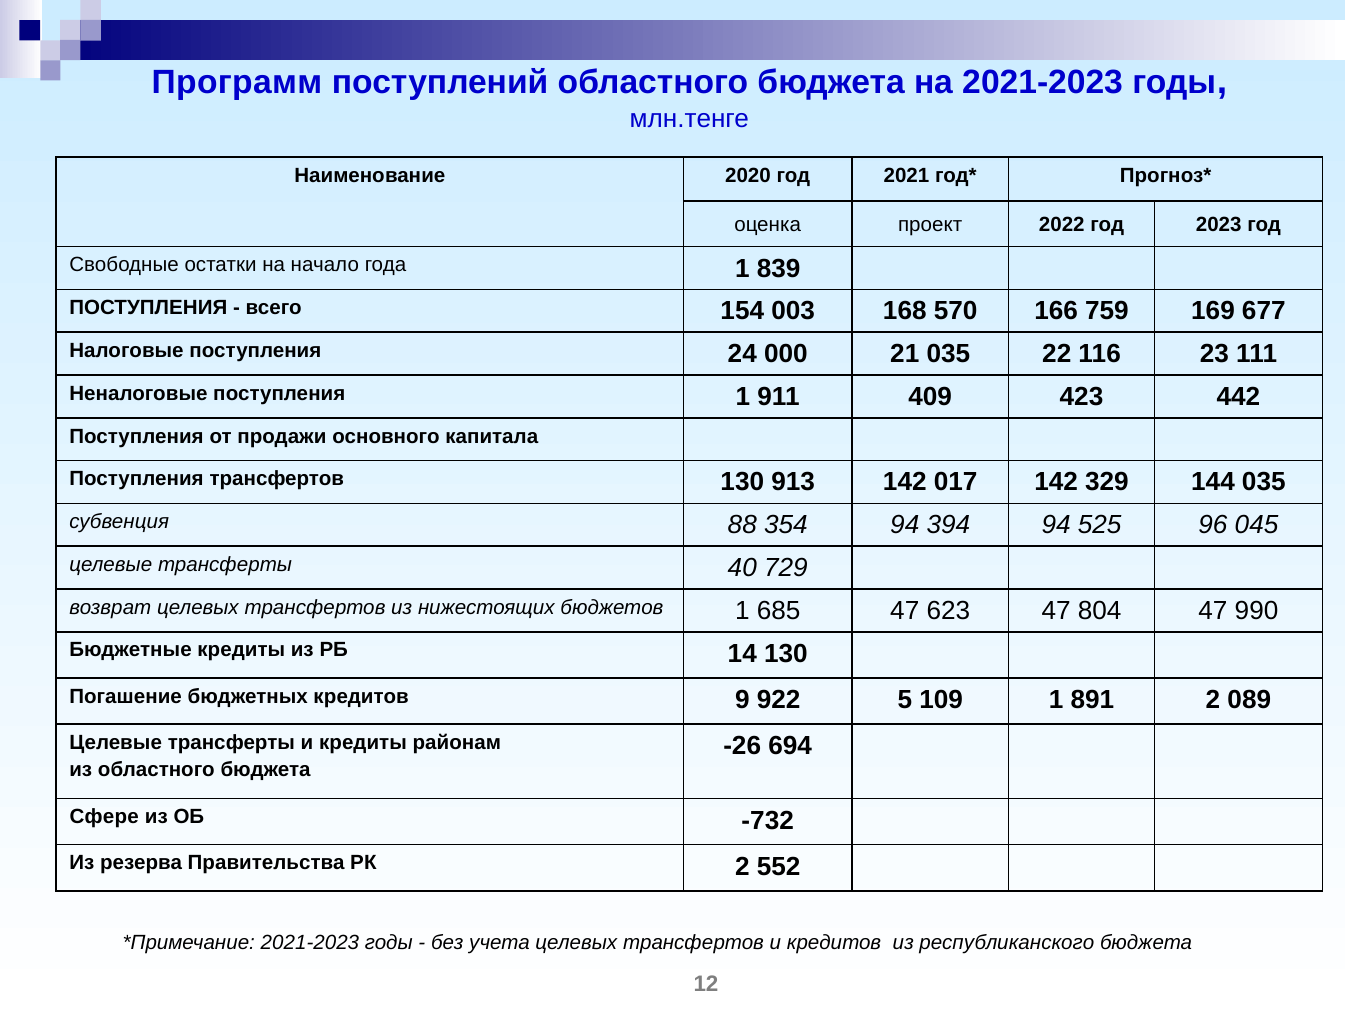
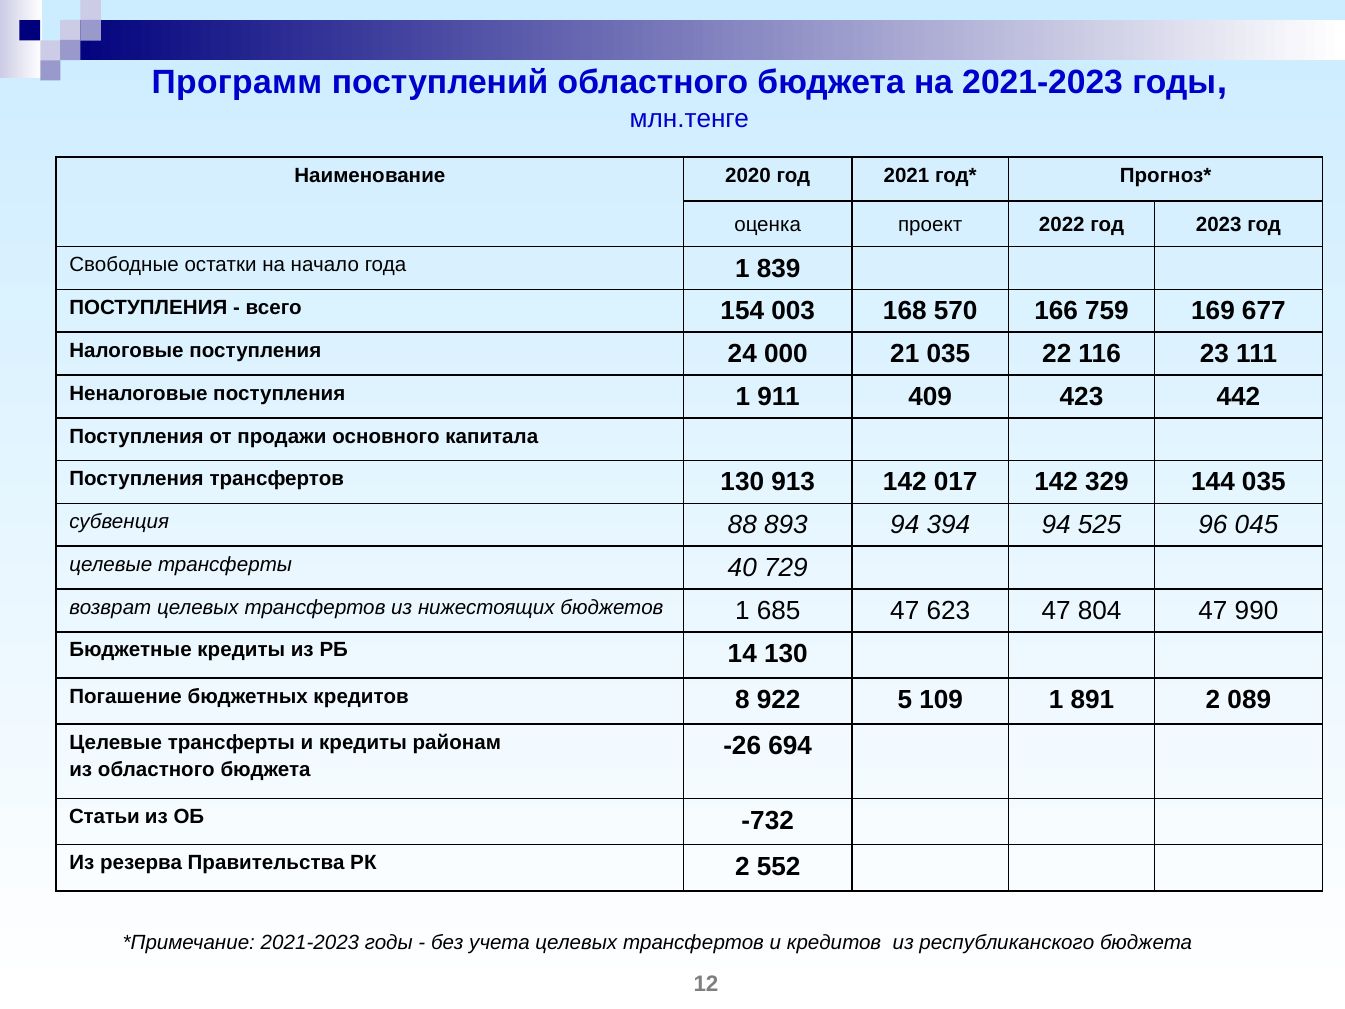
354: 354 -> 893
9: 9 -> 8
Сфере: Сфере -> Статьи
